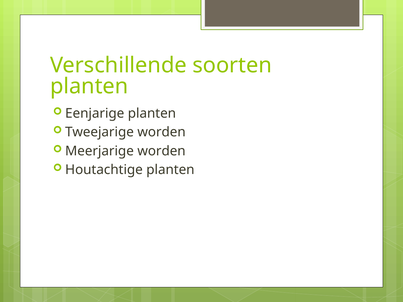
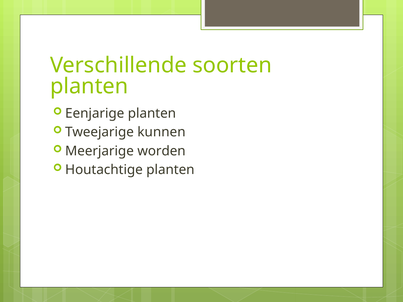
Tweejarige worden: worden -> kunnen
